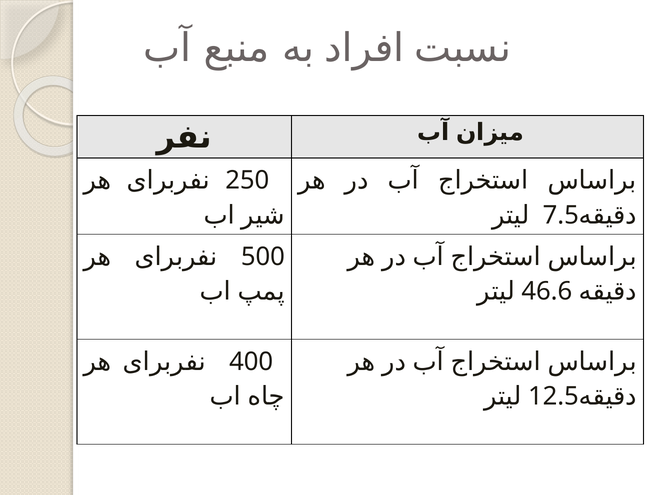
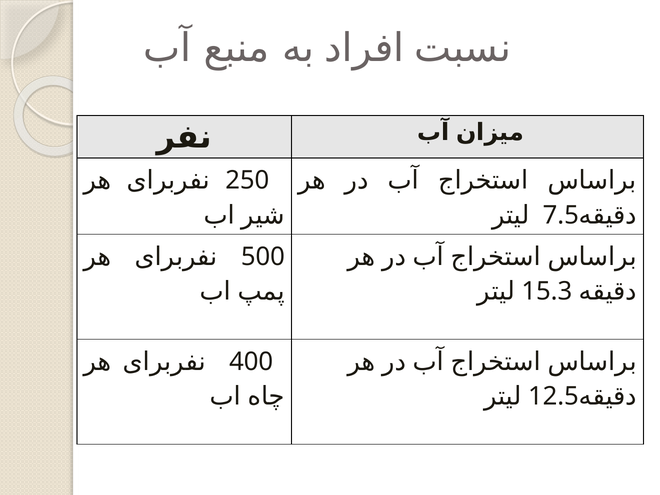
46.6: 46.6 -> 15.3
